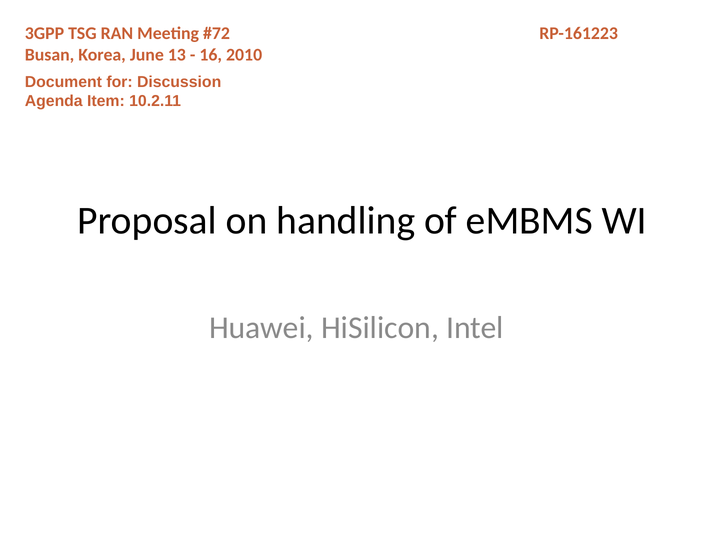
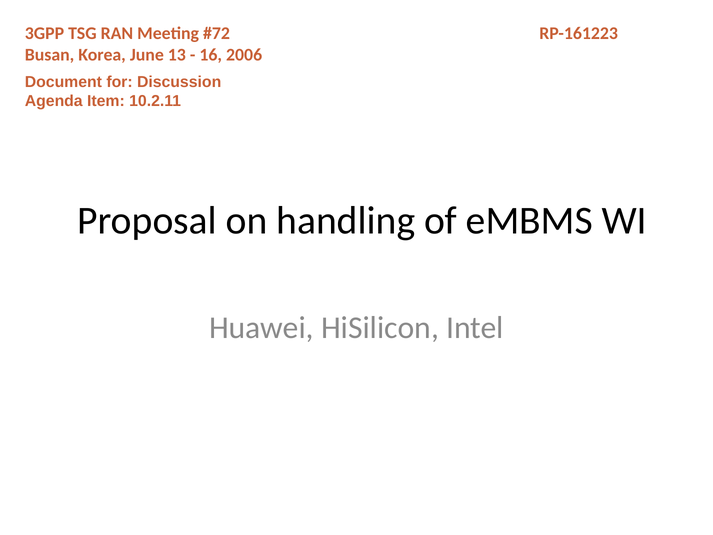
2010: 2010 -> 2006
